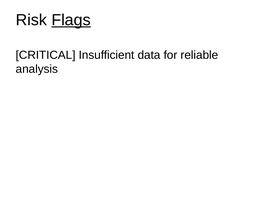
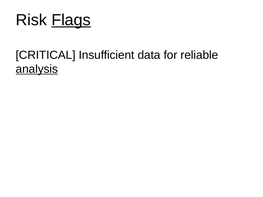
analysis underline: none -> present
